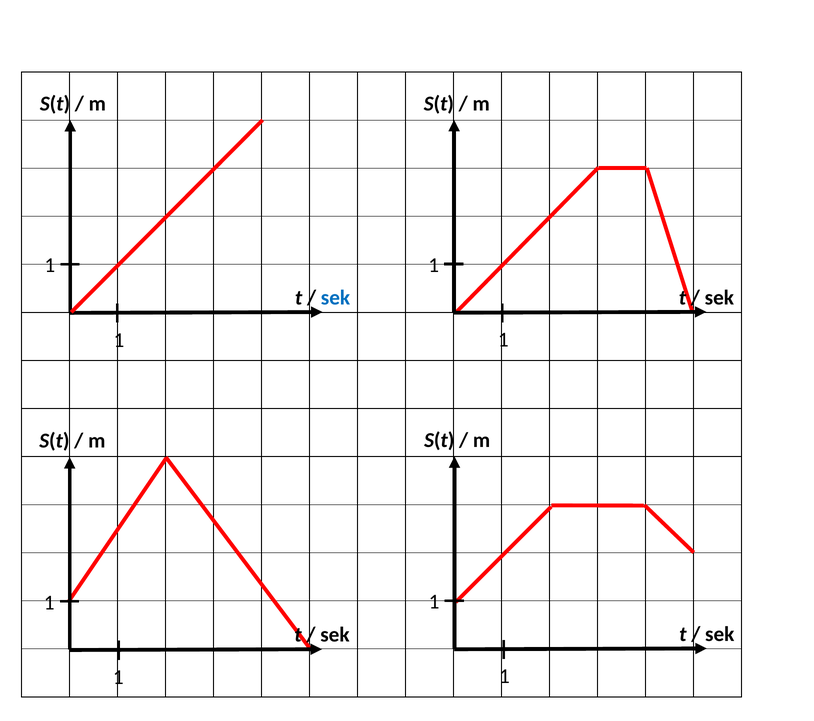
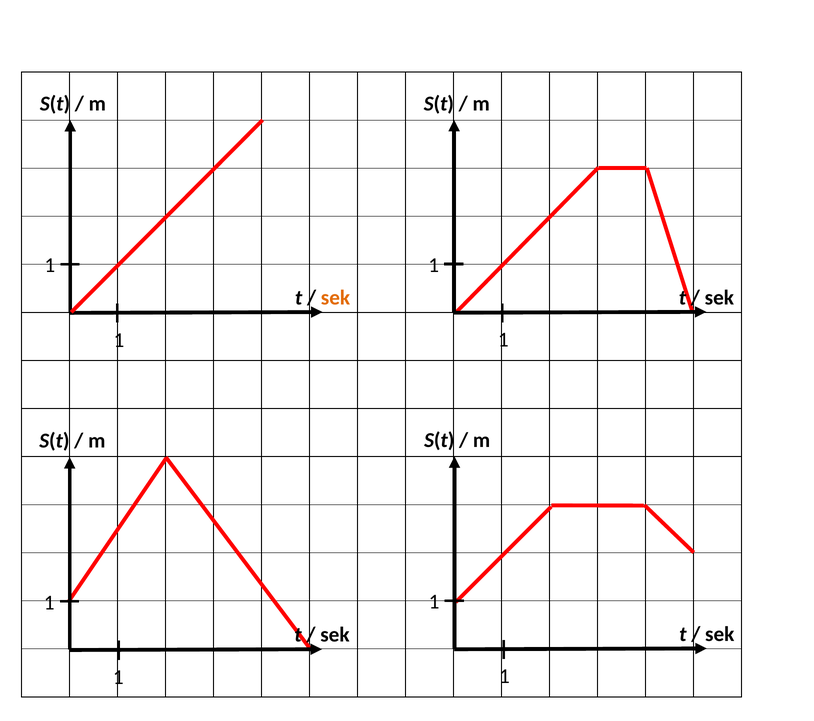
sek at (336, 298) colour: blue -> orange
